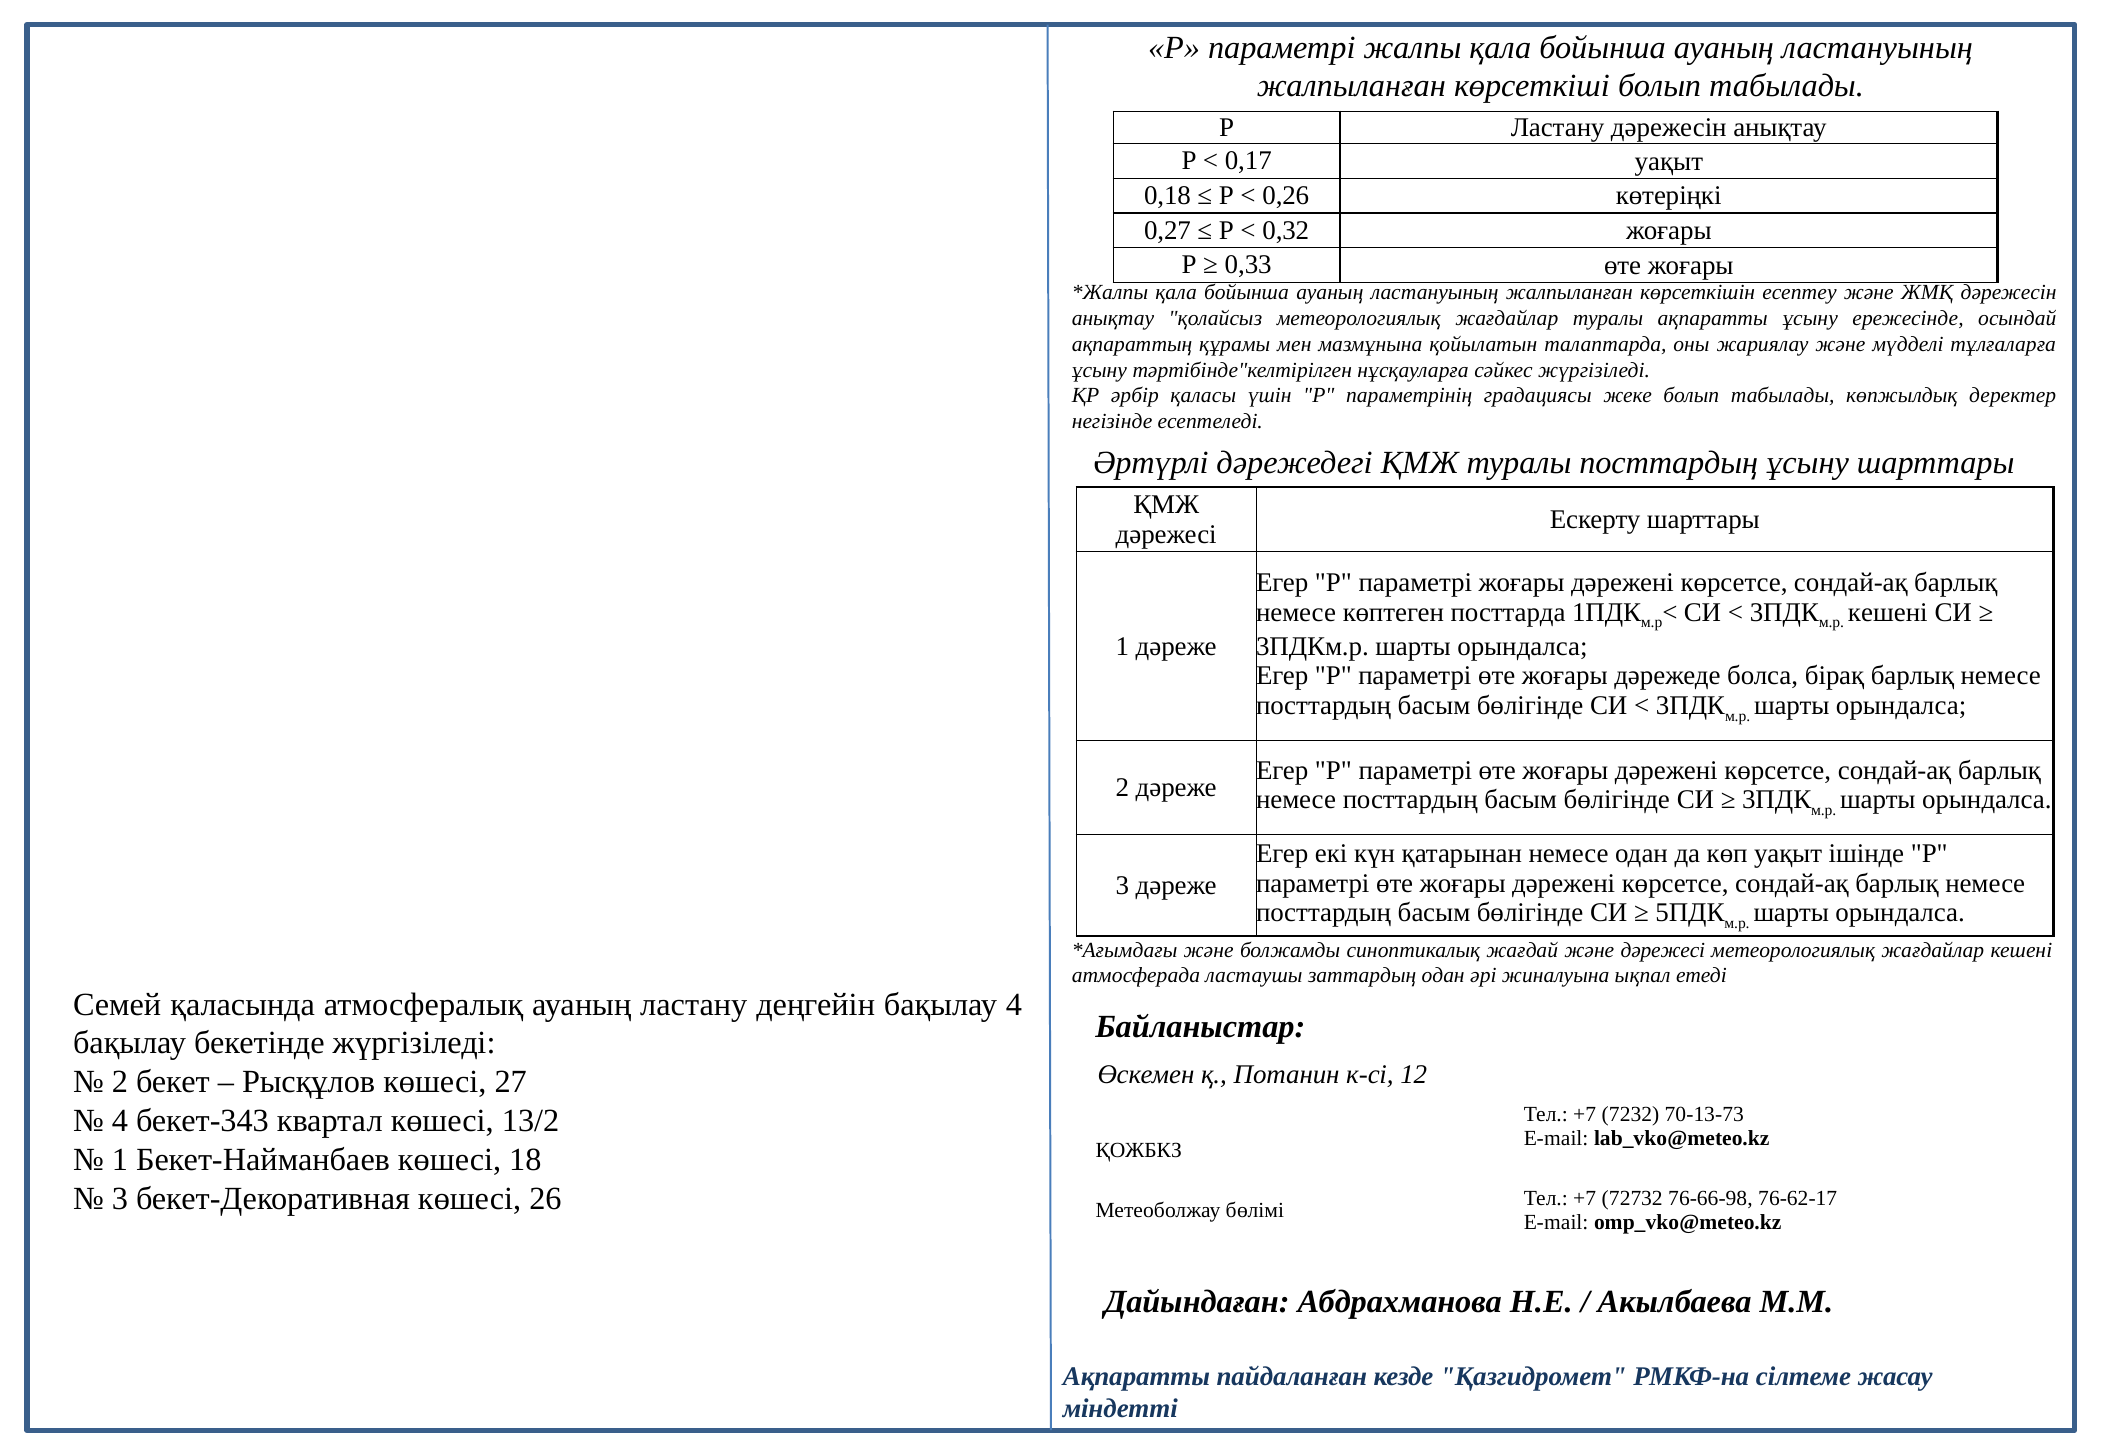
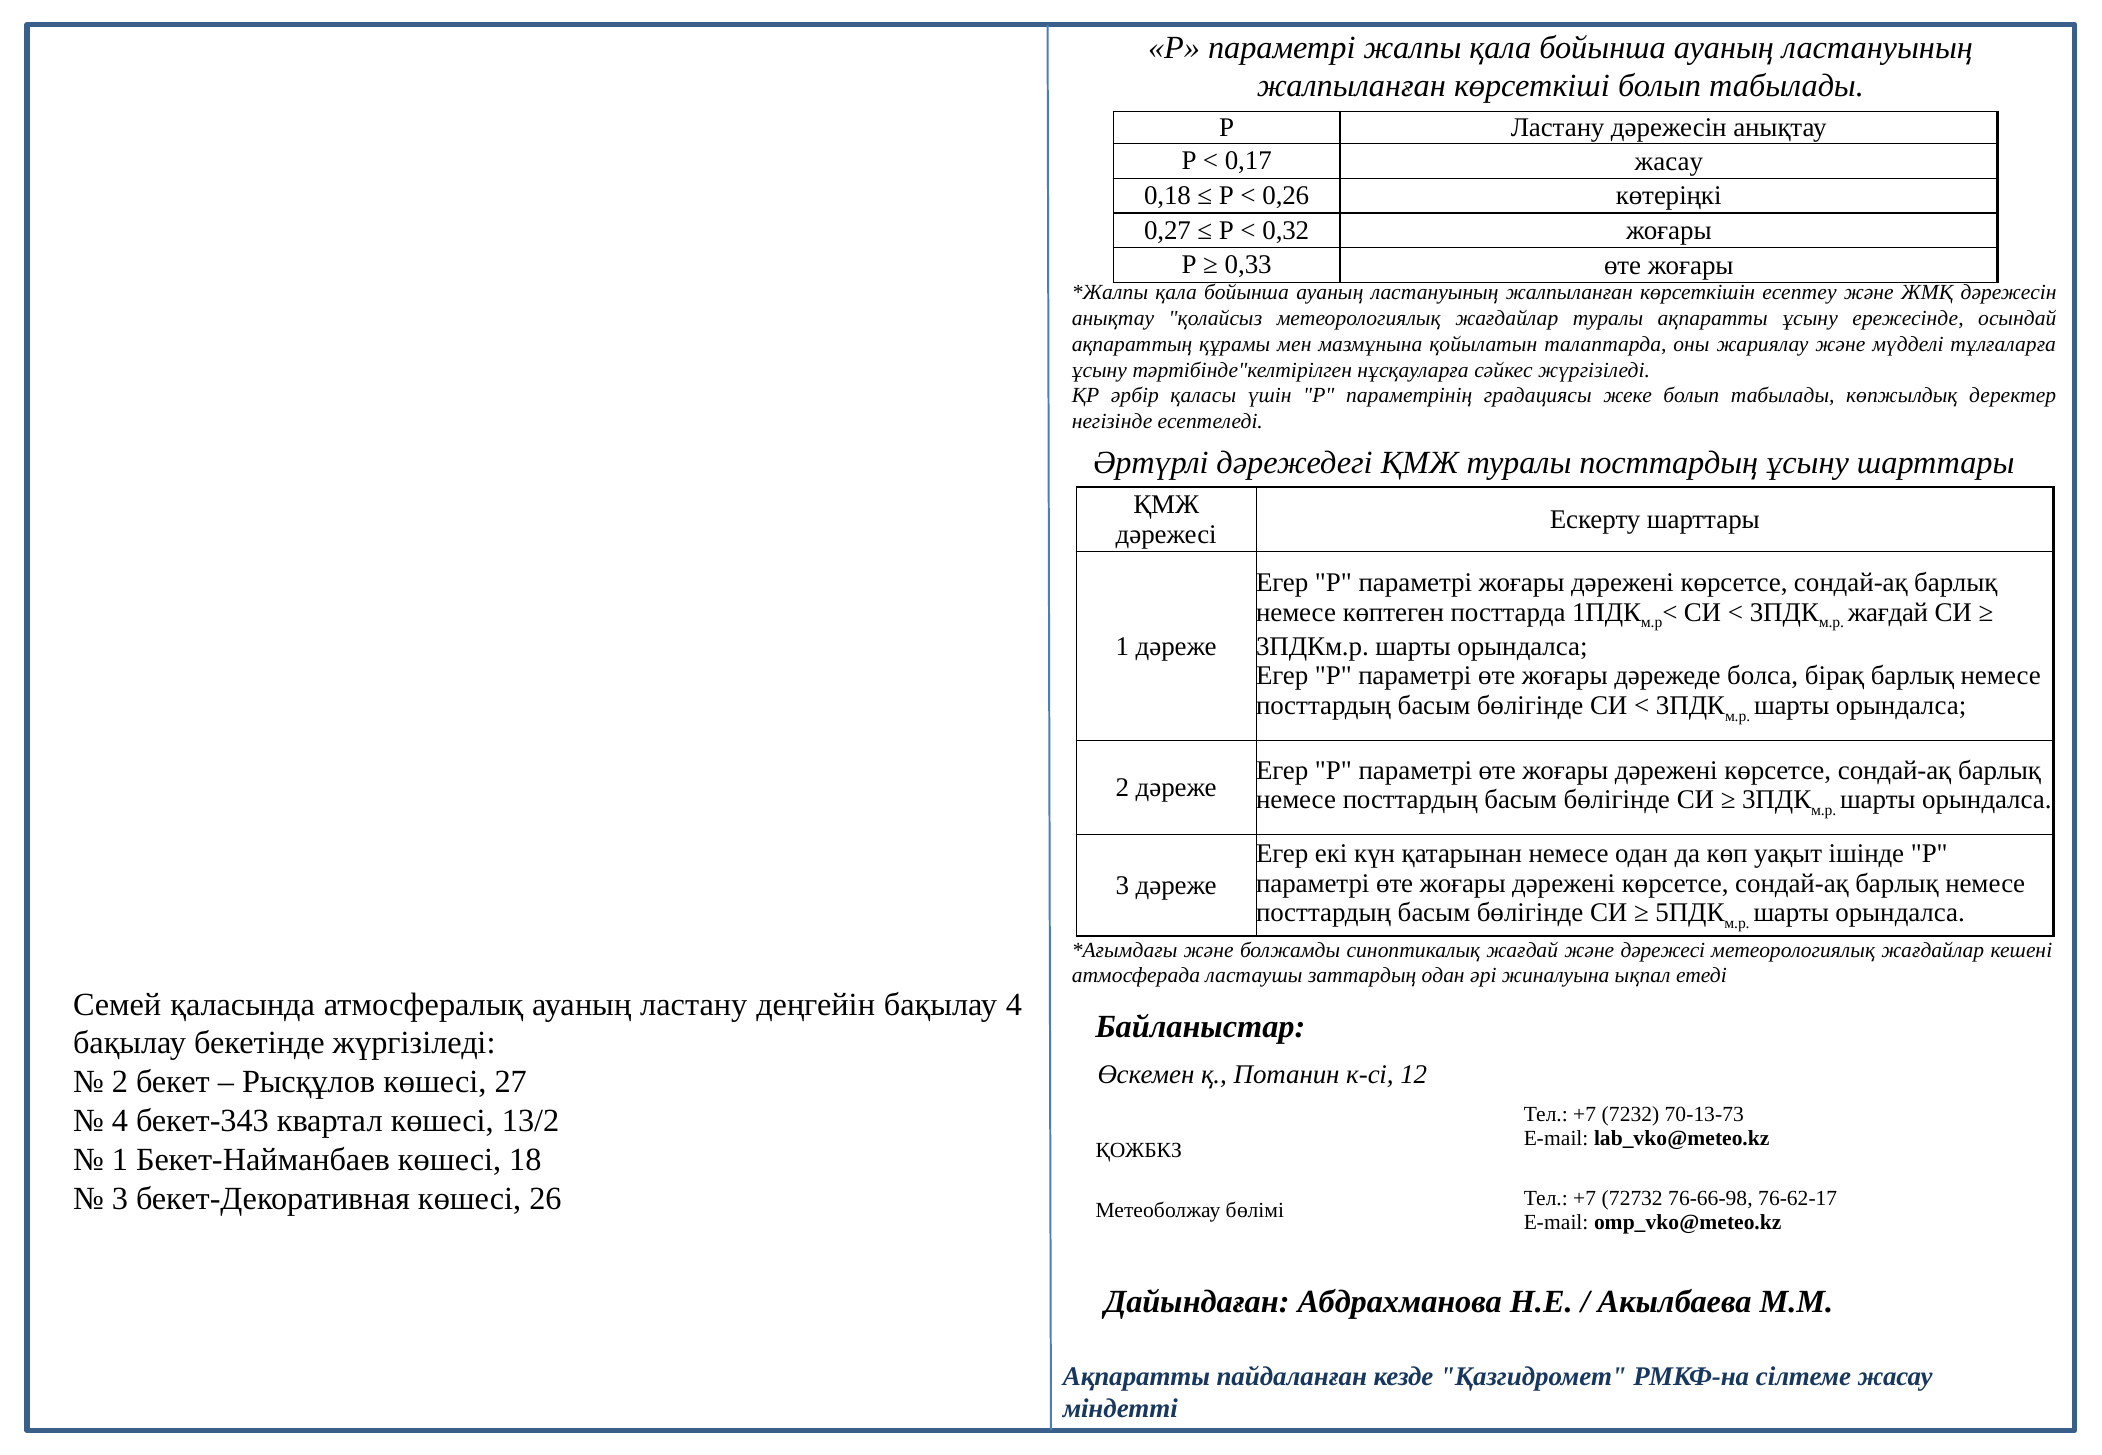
0,17 уақыт: уақыт -> жасау
кешені at (1888, 612): кешені -> жағдай
